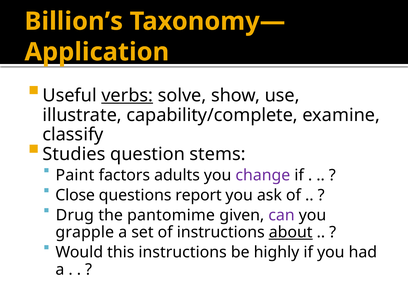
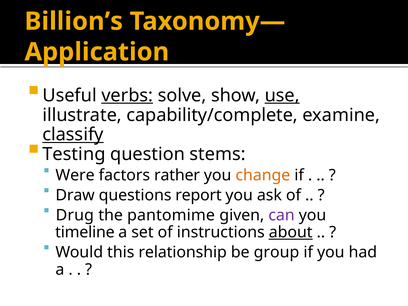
use underline: none -> present
classify underline: none -> present
Studies: Studies -> Testing
Paint: Paint -> Were
adults: adults -> rather
change colour: purple -> orange
Close: Close -> Draw
grapple: grapple -> timeline
this instructions: instructions -> relationship
highly: highly -> group
